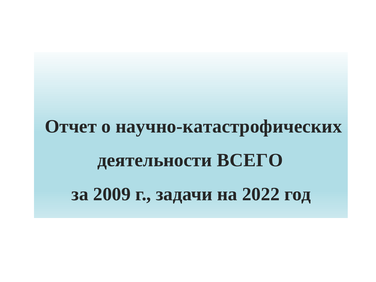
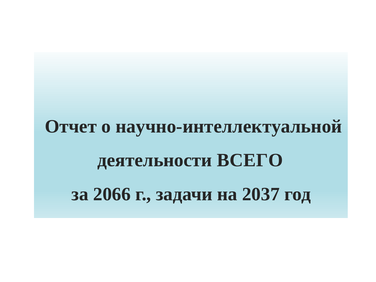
научно-катастрофических: научно-катастрофических -> научно-интеллектуальной
2009: 2009 -> 2066
2022: 2022 -> 2037
